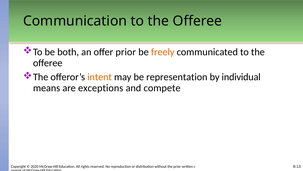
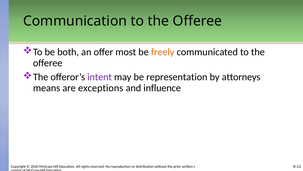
offer prior: prior -> most
intent colour: orange -> purple
individual: individual -> attorneys
compete: compete -> influence
